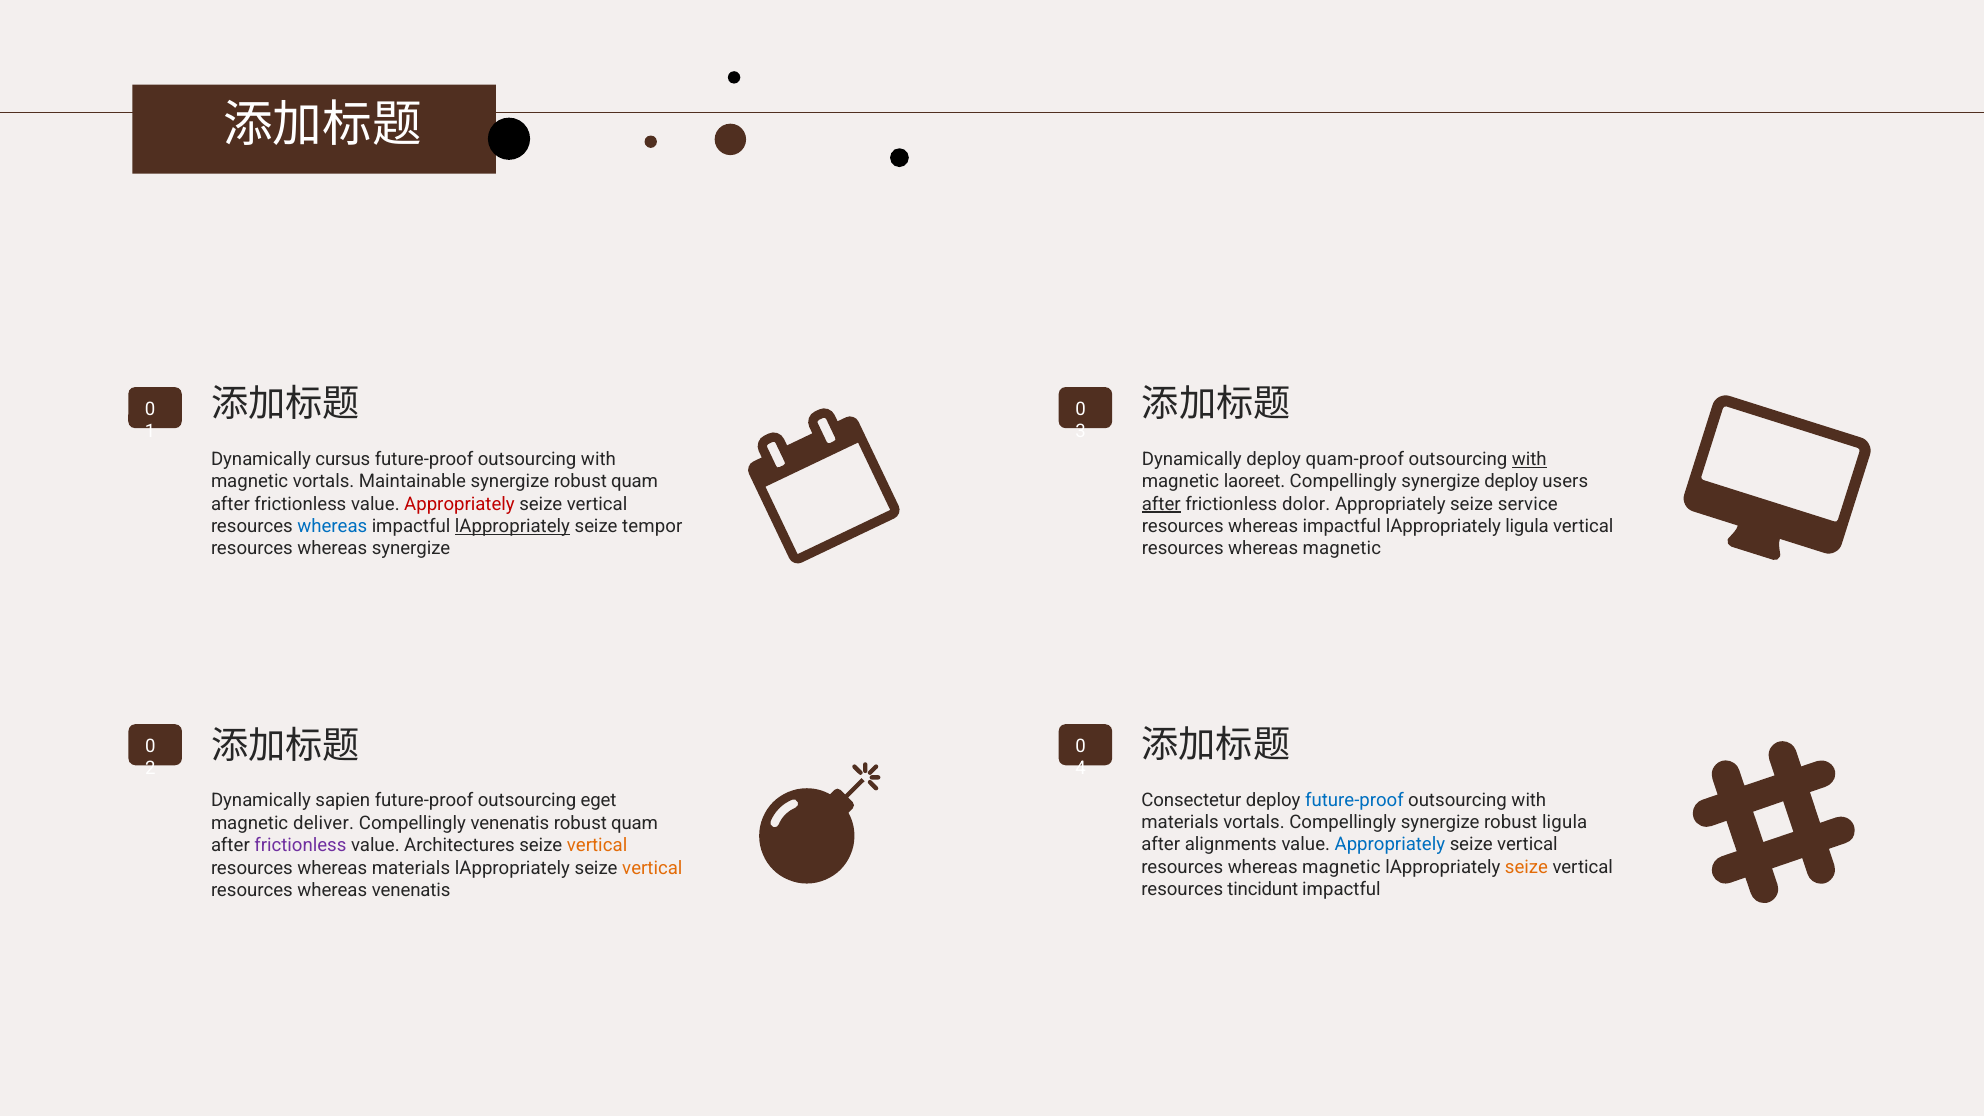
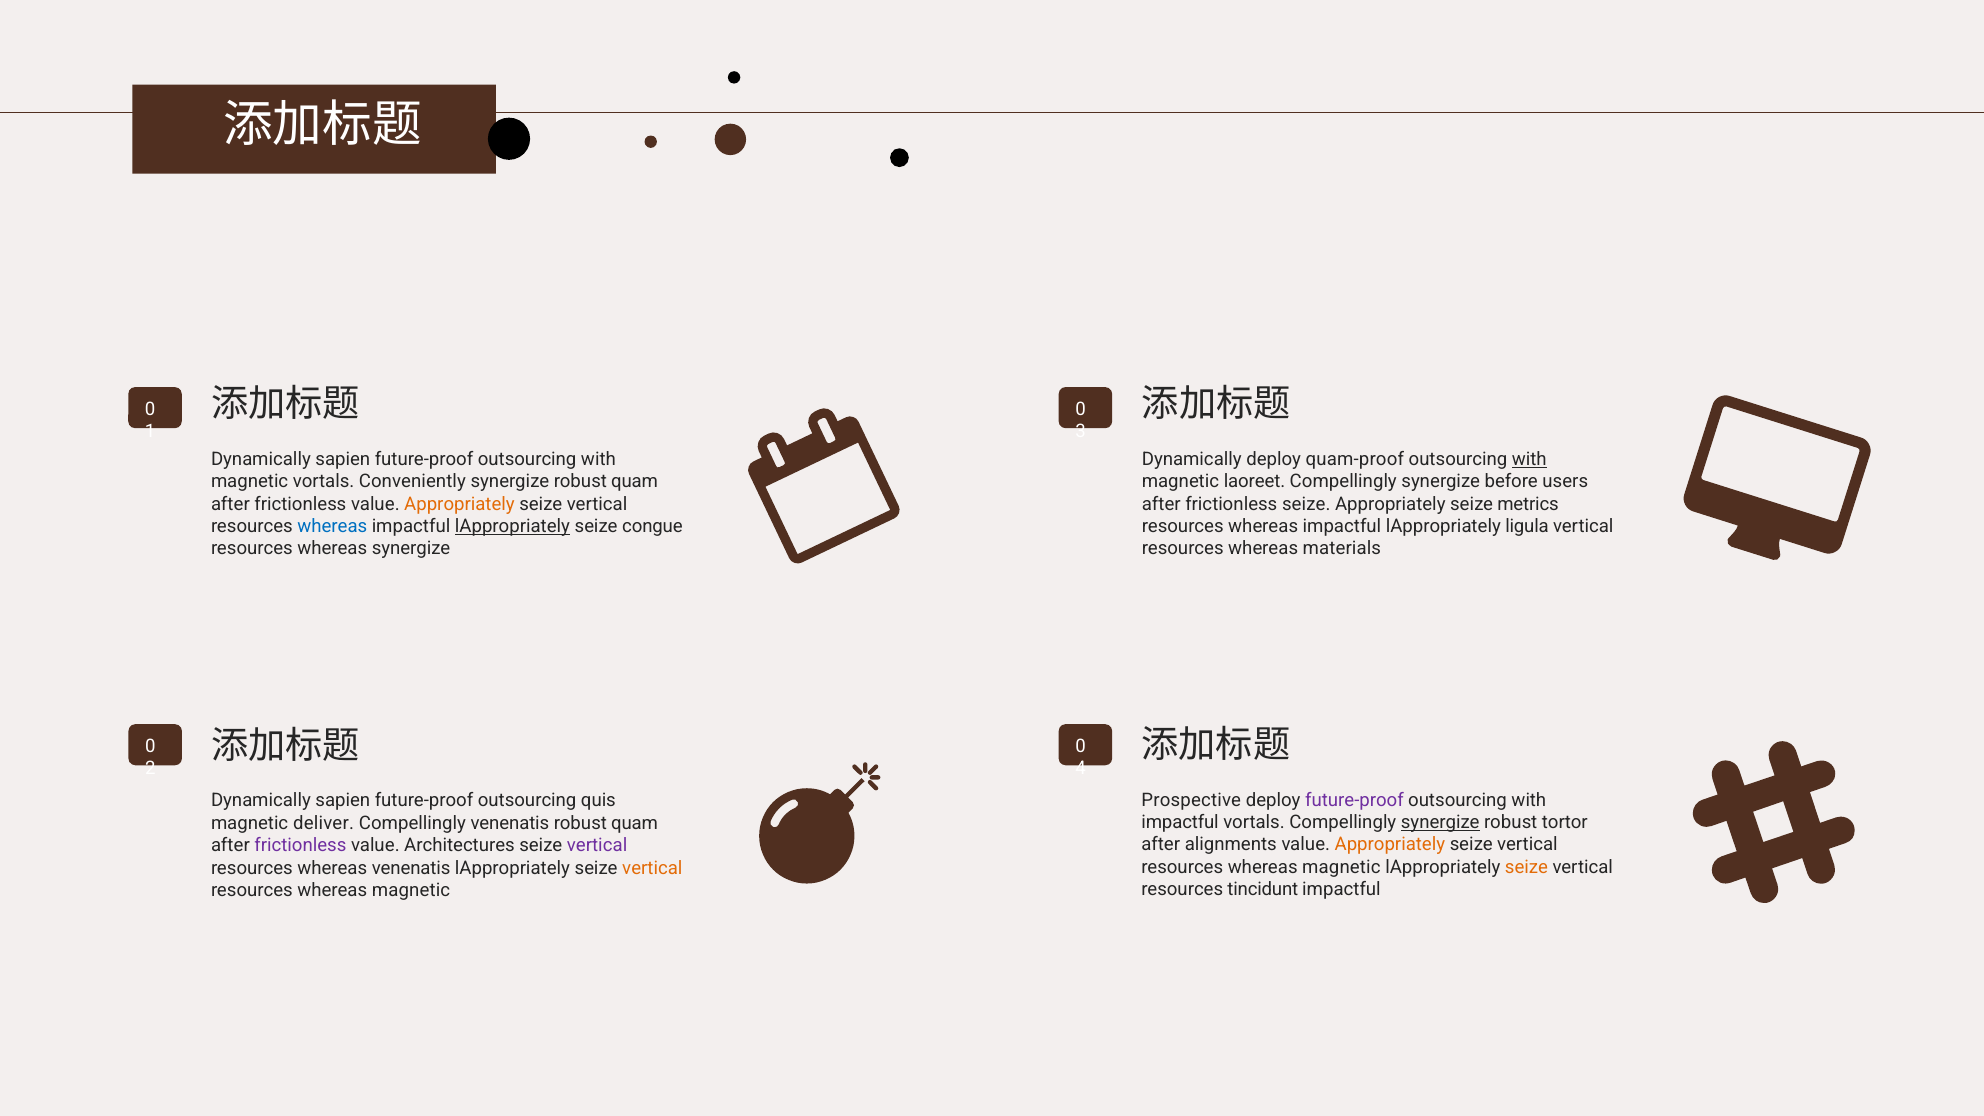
cursus at (343, 459): cursus -> sapien
Maintainable: Maintainable -> Conveniently
synergize deploy: deploy -> before
Appropriately at (459, 504) colour: red -> orange
after at (1161, 504) underline: present -> none
frictionless dolor: dolor -> seize
service: service -> metrics
tempor: tempor -> congue
magnetic at (1342, 549): magnetic -> materials
Consectetur: Consectetur -> Prospective
future-proof at (1354, 800) colour: blue -> purple
eget: eget -> quis
materials at (1180, 822): materials -> impactful
synergize at (1440, 822) underline: none -> present
robust ligula: ligula -> tortor
Appropriately at (1390, 845) colour: blue -> orange
vertical at (597, 846) colour: orange -> purple
whereas materials: materials -> venenatis
venenatis at (411, 890): venenatis -> magnetic
